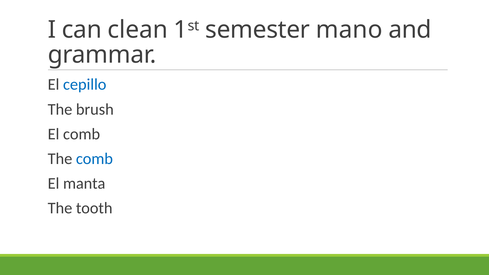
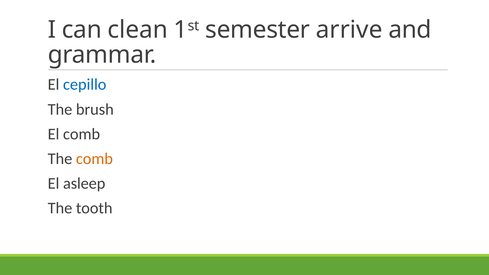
mano: mano -> arrive
comb at (94, 159) colour: blue -> orange
manta: manta -> asleep
